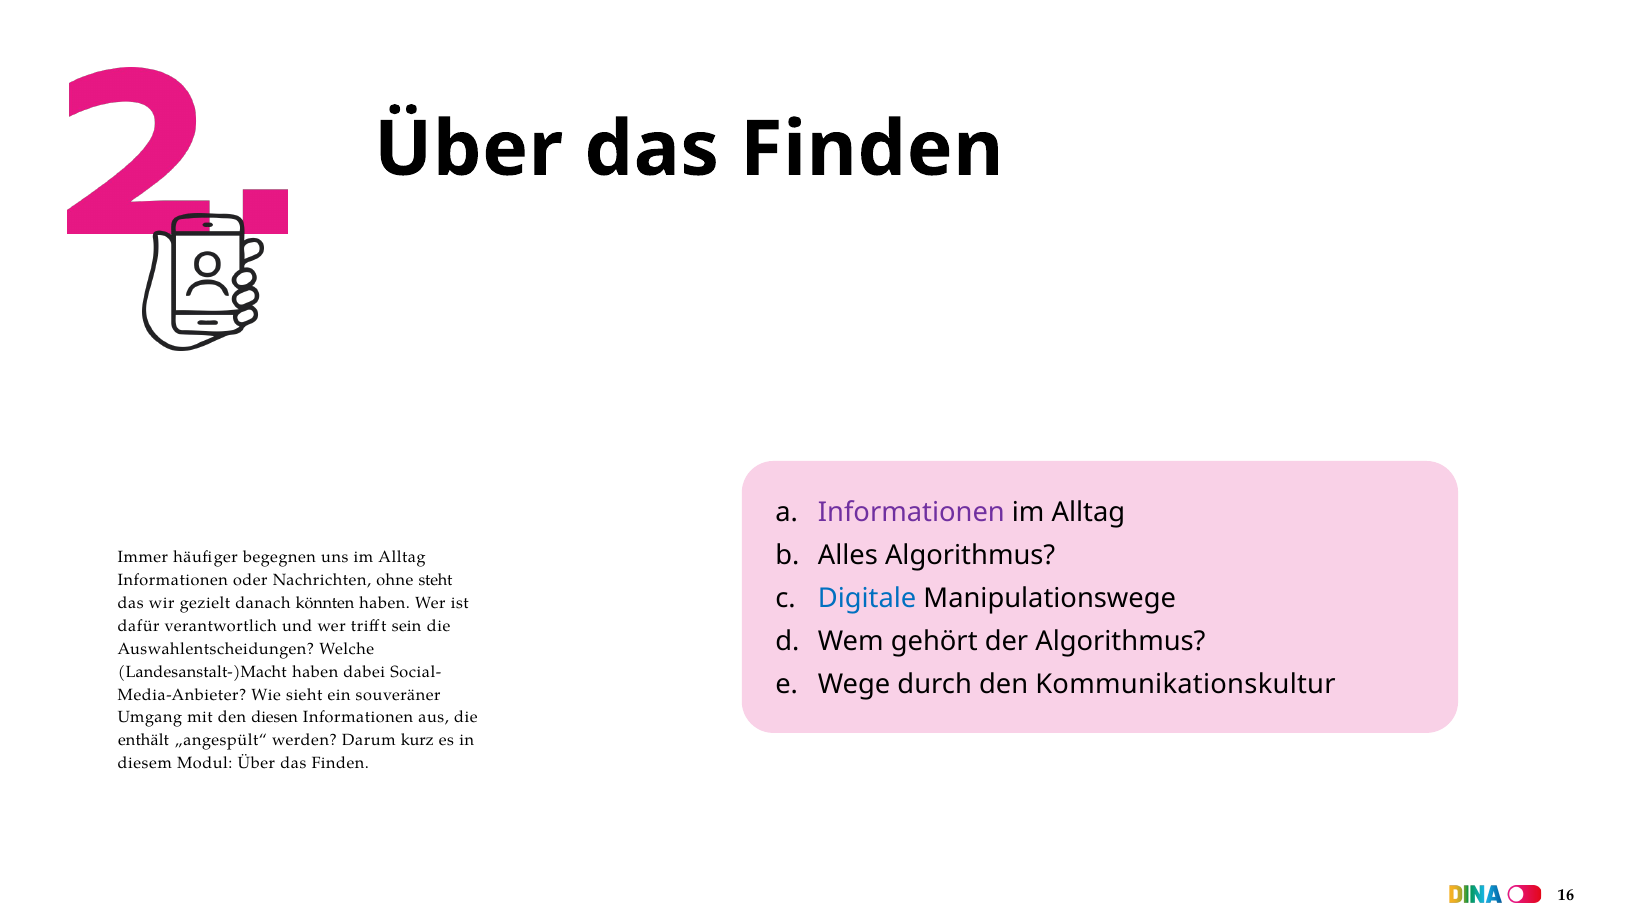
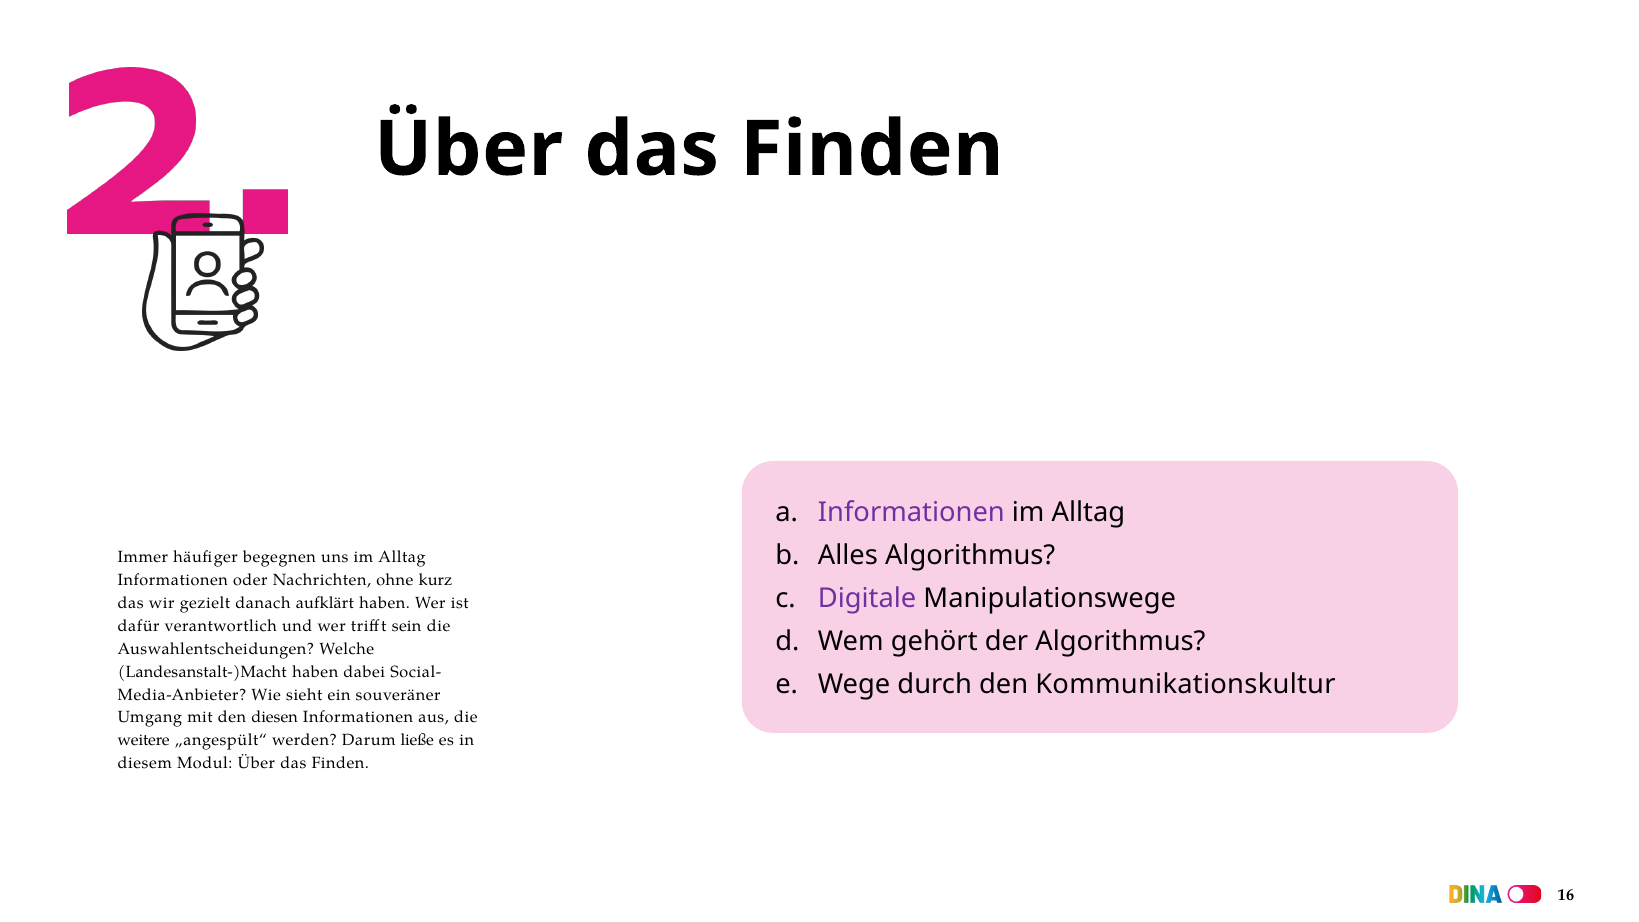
steht: steht -> kurz
Digitale colour: blue -> purple
könnten: könnten -> aufklärt
enthält: enthält -> weitere
kurz: kurz -> ließe
